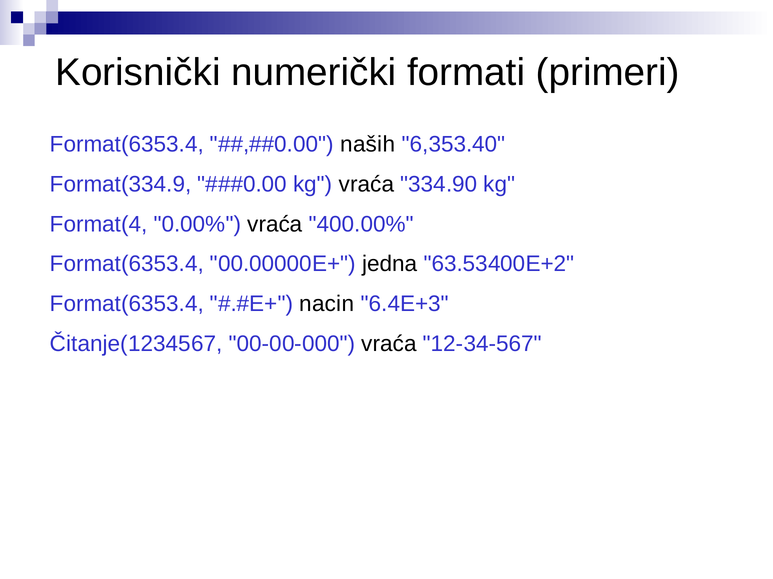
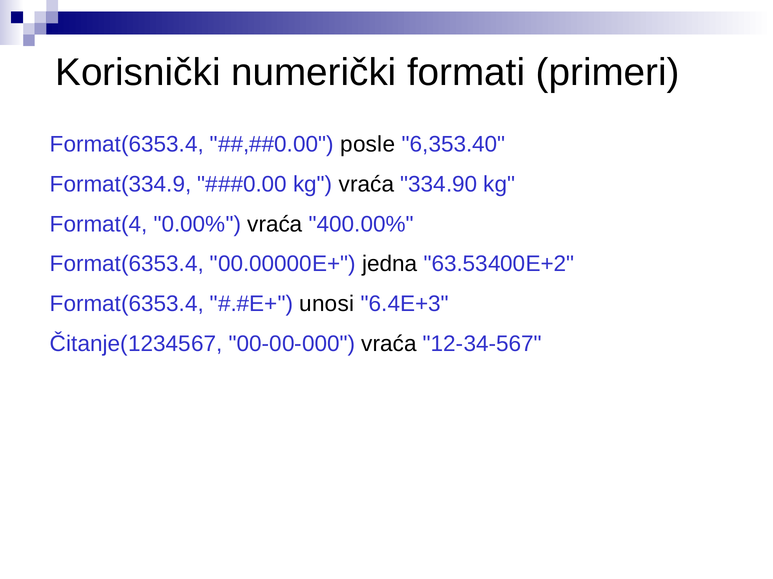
naših: naših -> posle
nacin: nacin -> unosi
